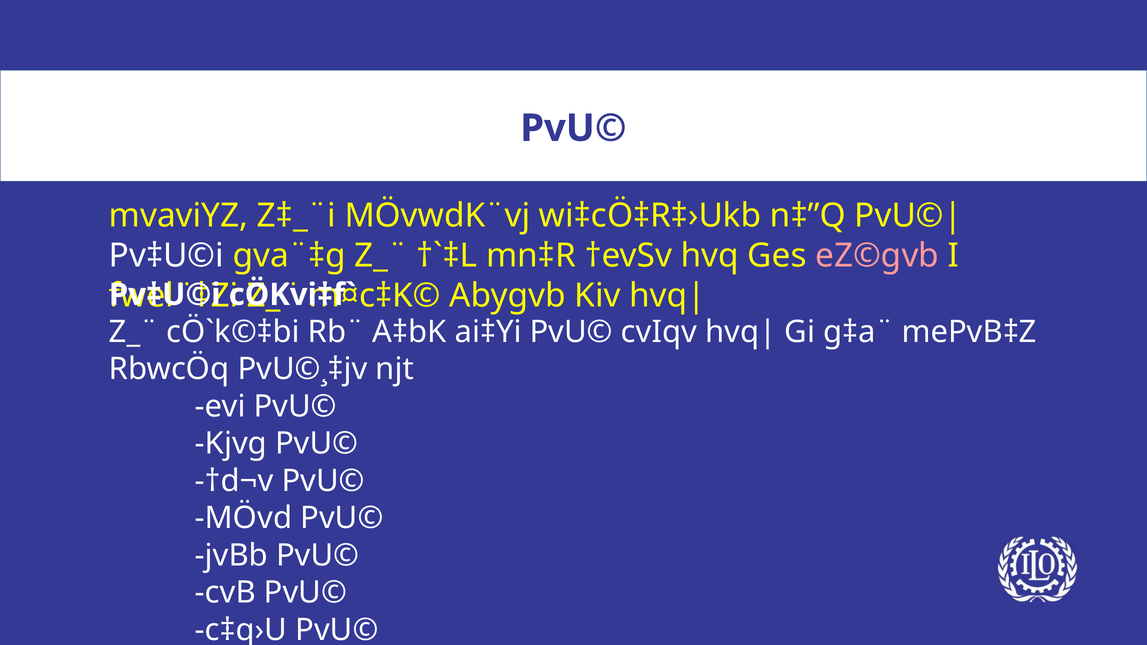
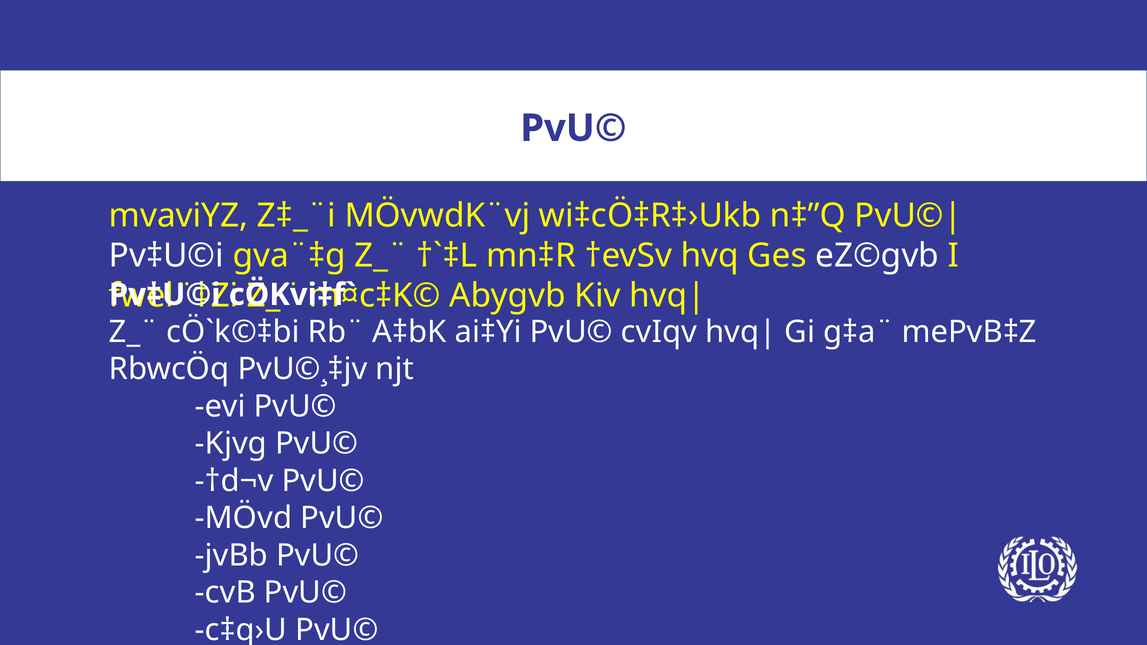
eZ©gvb colour: pink -> white
